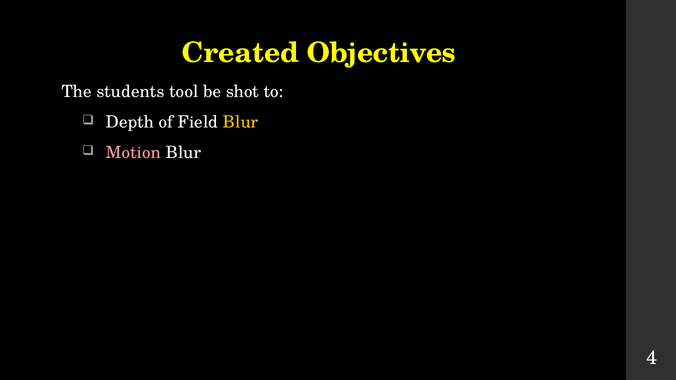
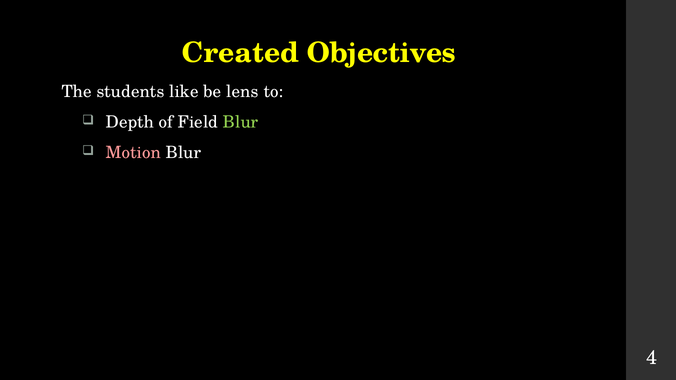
tool: tool -> like
shot: shot -> lens
Blur at (241, 122) colour: yellow -> light green
